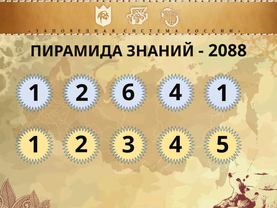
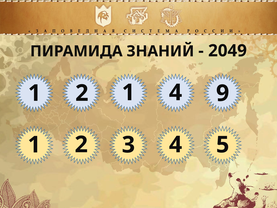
2088: 2088 -> 2049
1 2 6: 6 -> 1
4 1: 1 -> 9
